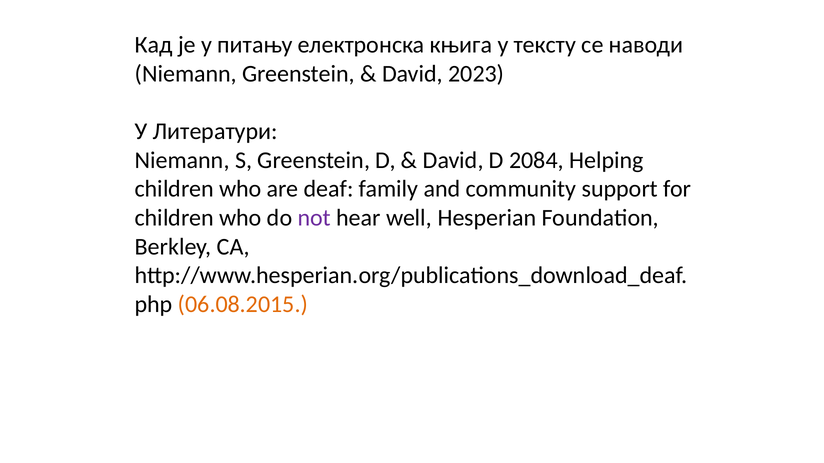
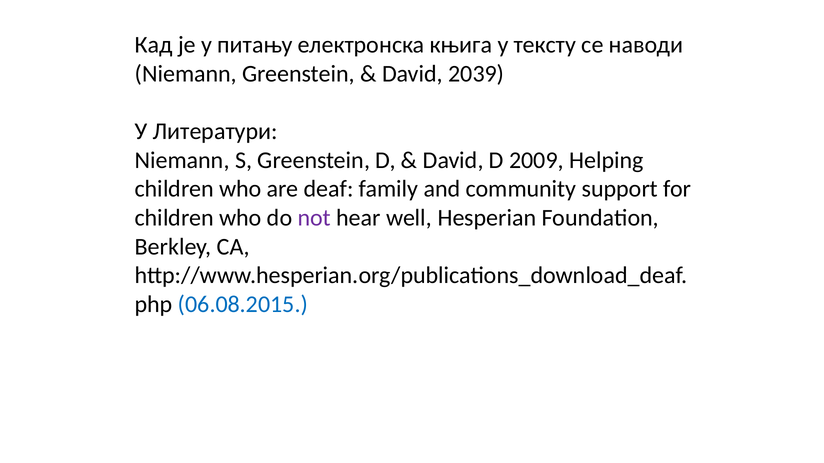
2023: 2023 -> 2039
2084: 2084 -> 2009
06.08.2015 colour: orange -> blue
